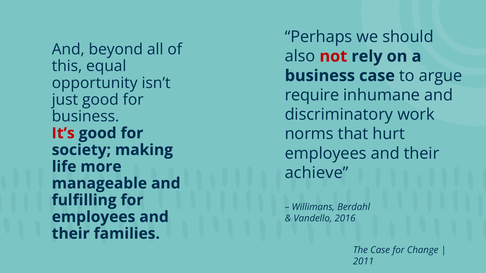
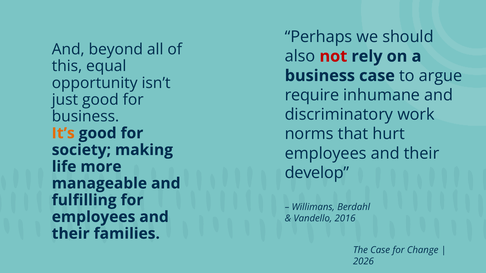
It’s colour: red -> orange
achieve: achieve -> develop
2011: 2011 -> 2026
